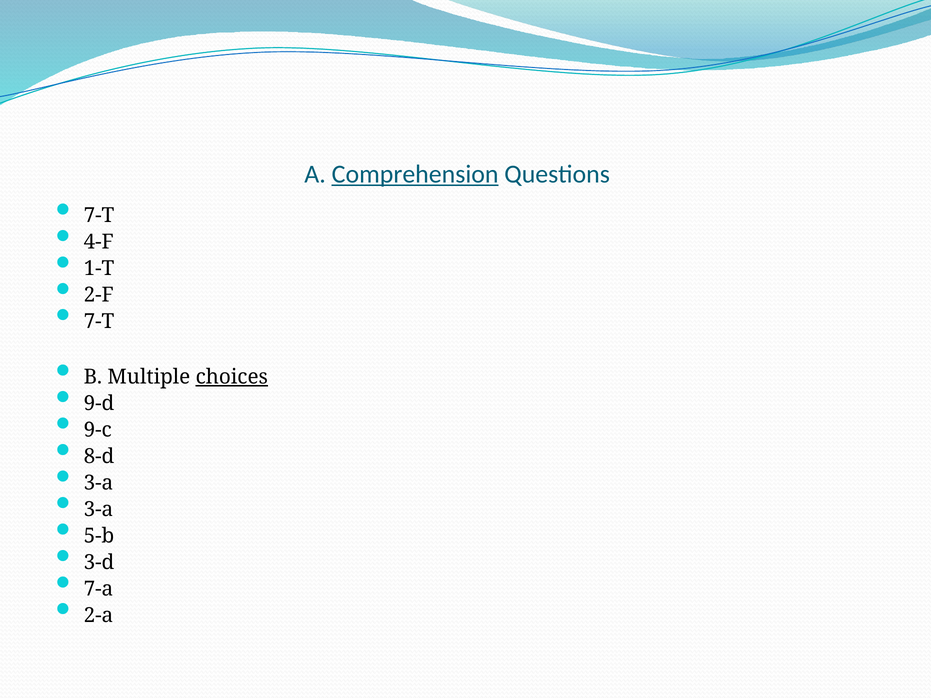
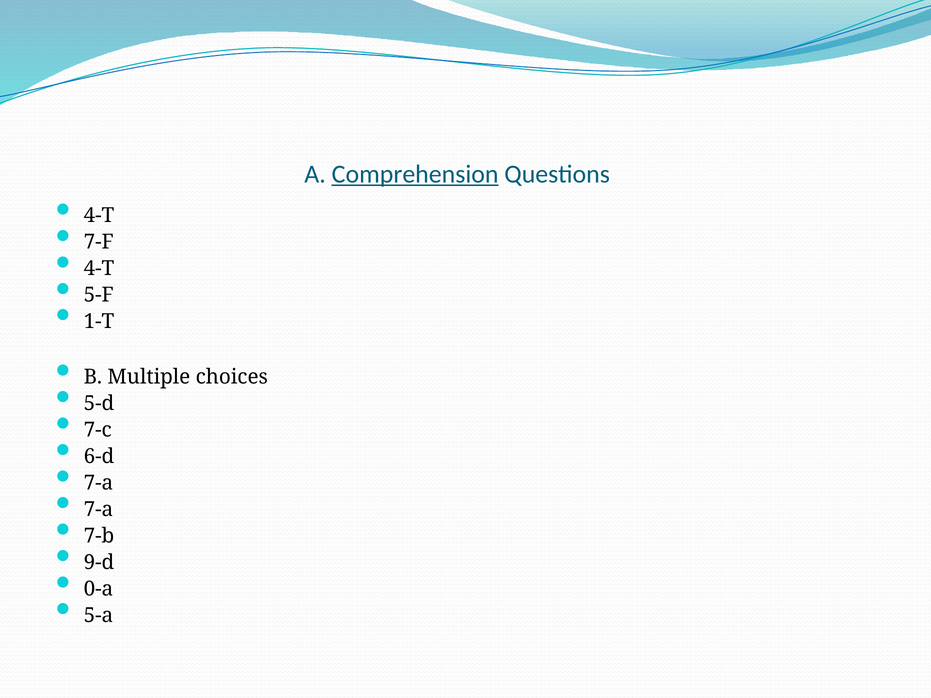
7-T at (99, 215): 7-T -> 4-T
4-F: 4-F -> 7-F
1-T at (99, 268): 1-T -> 4-T
2-F: 2-F -> 5-F
7-T at (99, 321): 7-T -> 1-T
choices underline: present -> none
9-d: 9-d -> 5-d
9-c: 9-c -> 7-c
8-d: 8-d -> 6-d
3-a at (98, 483): 3-a -> 7-a
3-a at (98, 509): 3-a -> 7-a
5-b: 5-b -> 7-b
3-d: 3-d -> 9-d
7-a: 7-a -> 0-a
2-a: 2-a -> 5-a
